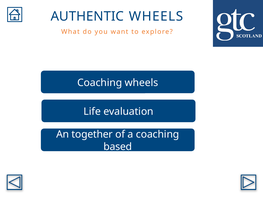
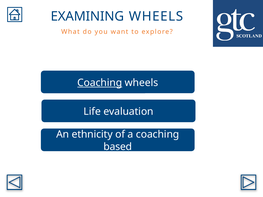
AUTHENTIC: AUTHENTIC -> EXAMINING
Coaching at (100, 83) underline: none -> present
together: together -> ethnicity
